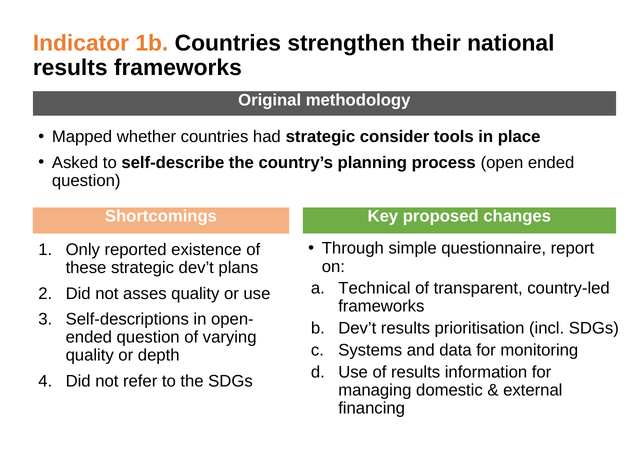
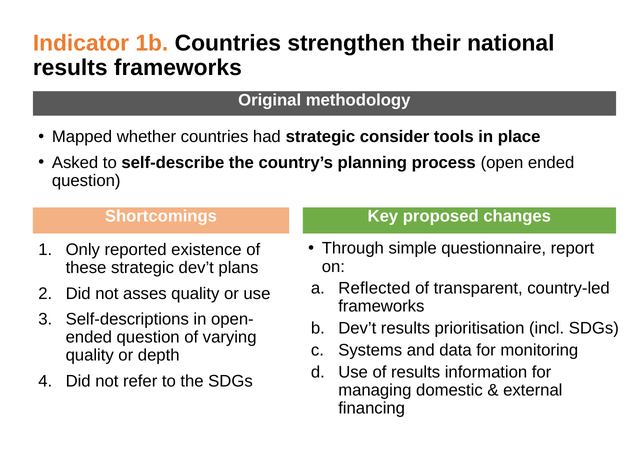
Technical: Technical -> Reflected
